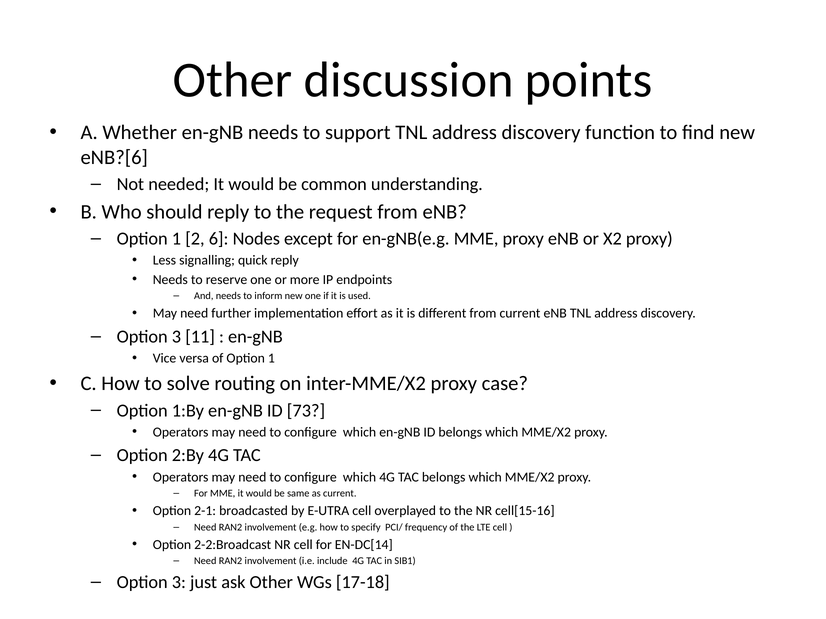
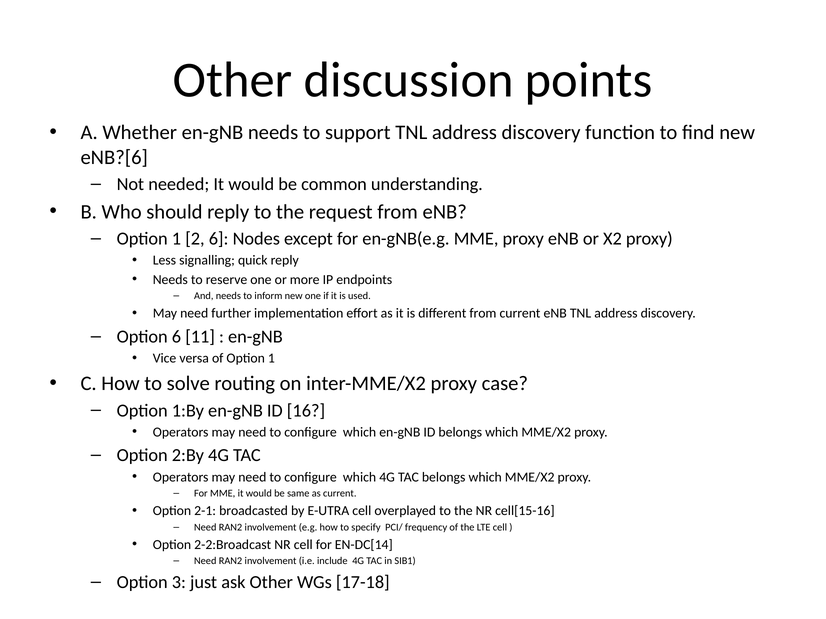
3 at (176, 337): 3 -> 6
73: 73 -> 16
